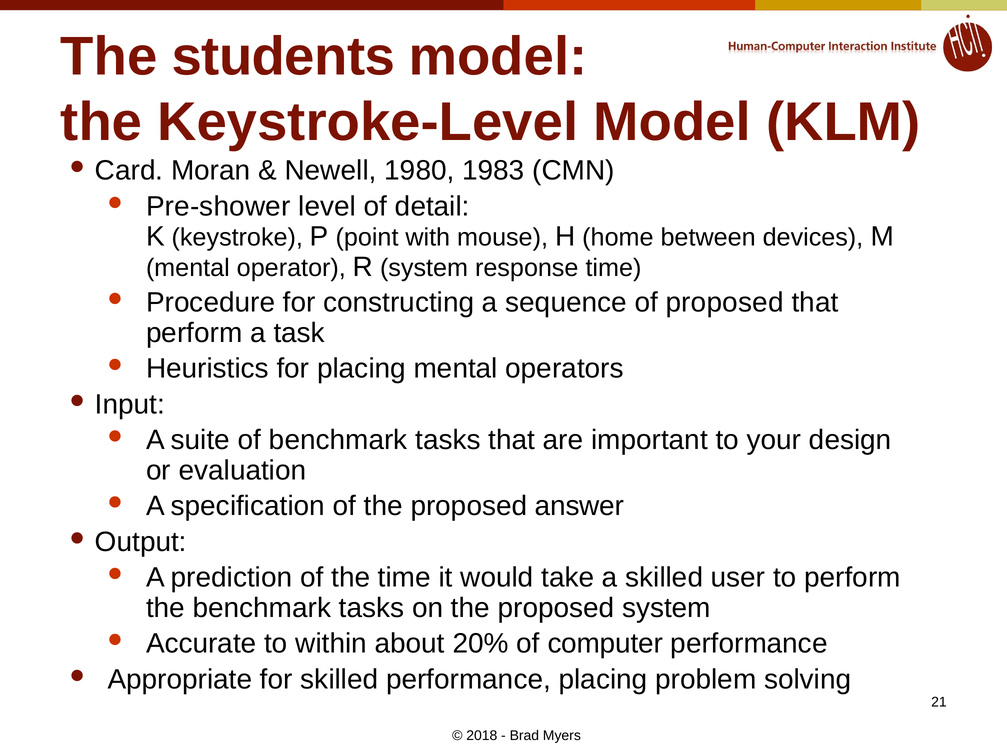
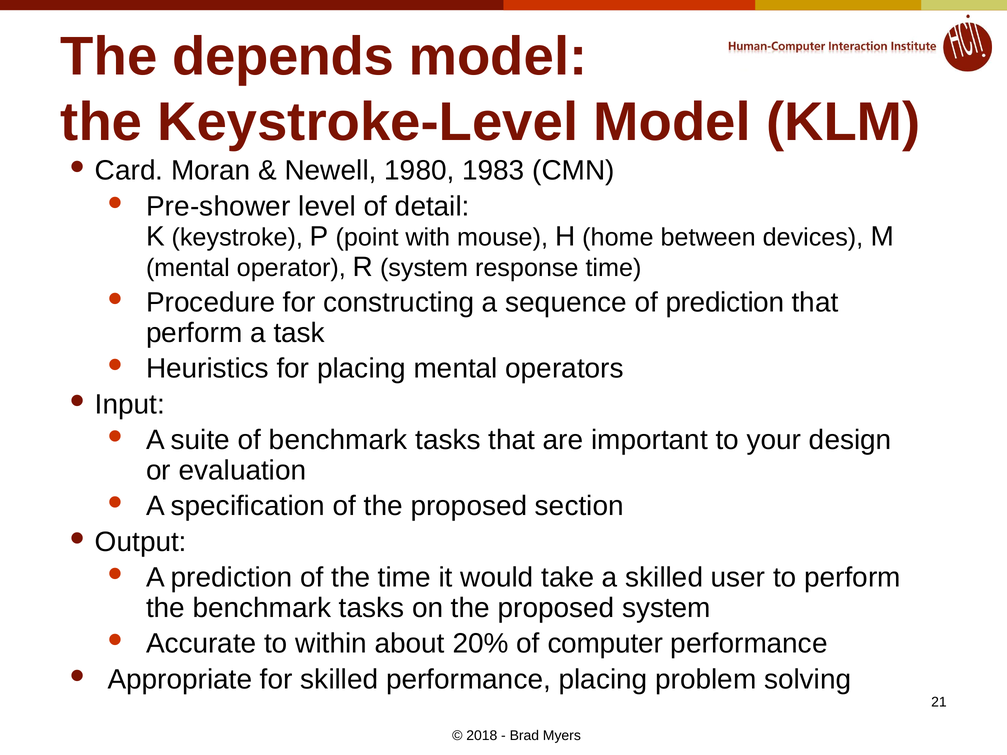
students: students -> depends
of proposed: proposed -> prediction
answer: answer -> section
